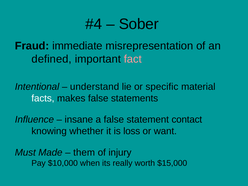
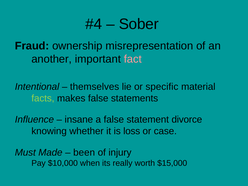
immediate: immediate -> ownership
defined: defined -> another
understand: understand -> themselves
facts colour: white -> light green
contact: contact -> divorce
want: want -> case
them: them -> been
